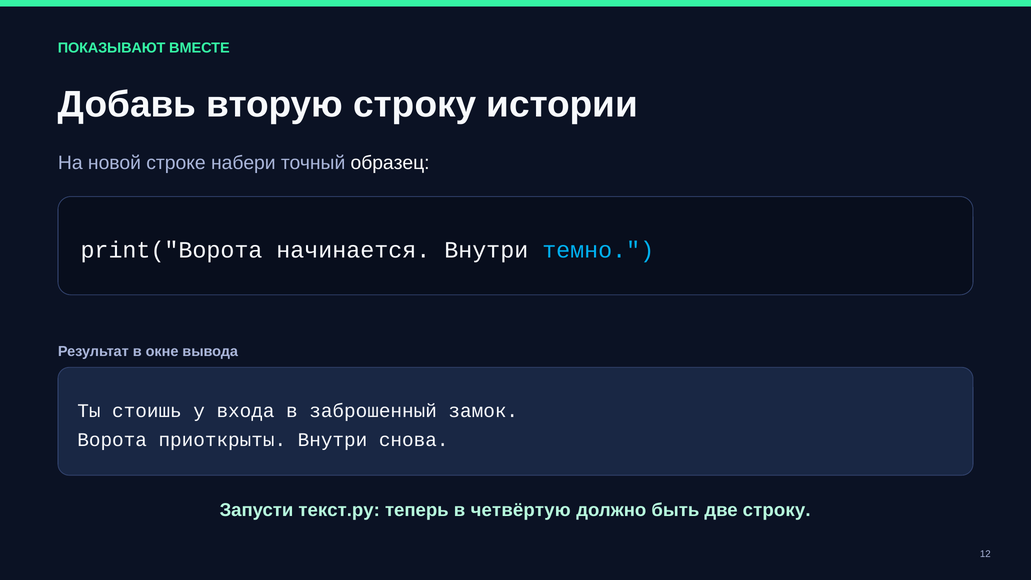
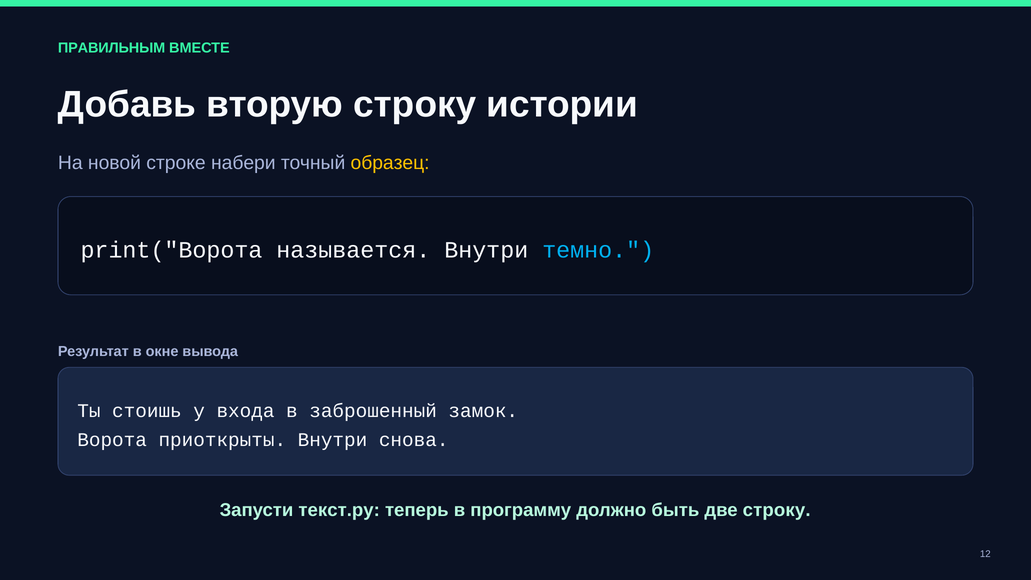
ПОКАЗЫВАЮТ: ПОКАЗЫВАЮТ -> ПРАВИЛЬНЫМ
образец colour: white -> yellow
начинается: начинается -> называется
четвёртую: четвёртую -> программу
